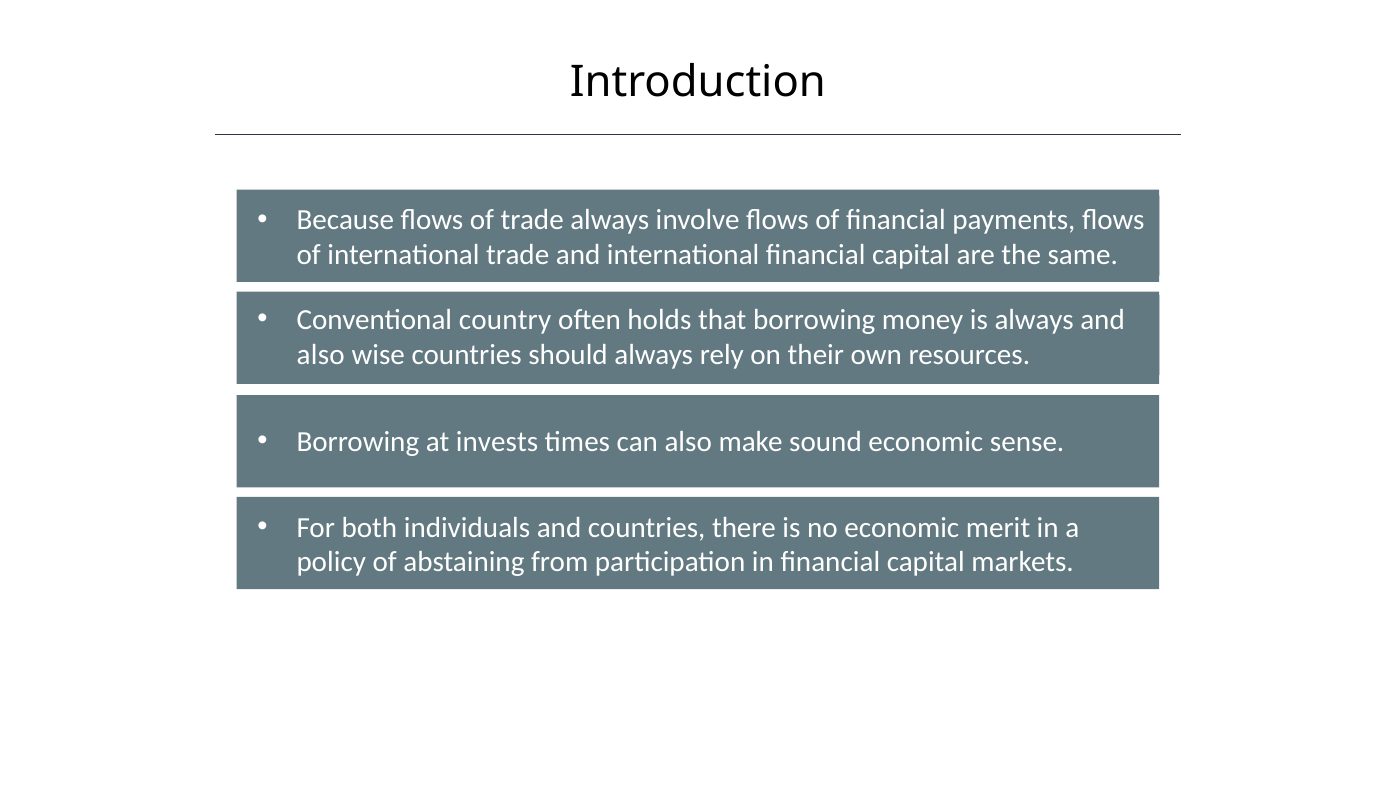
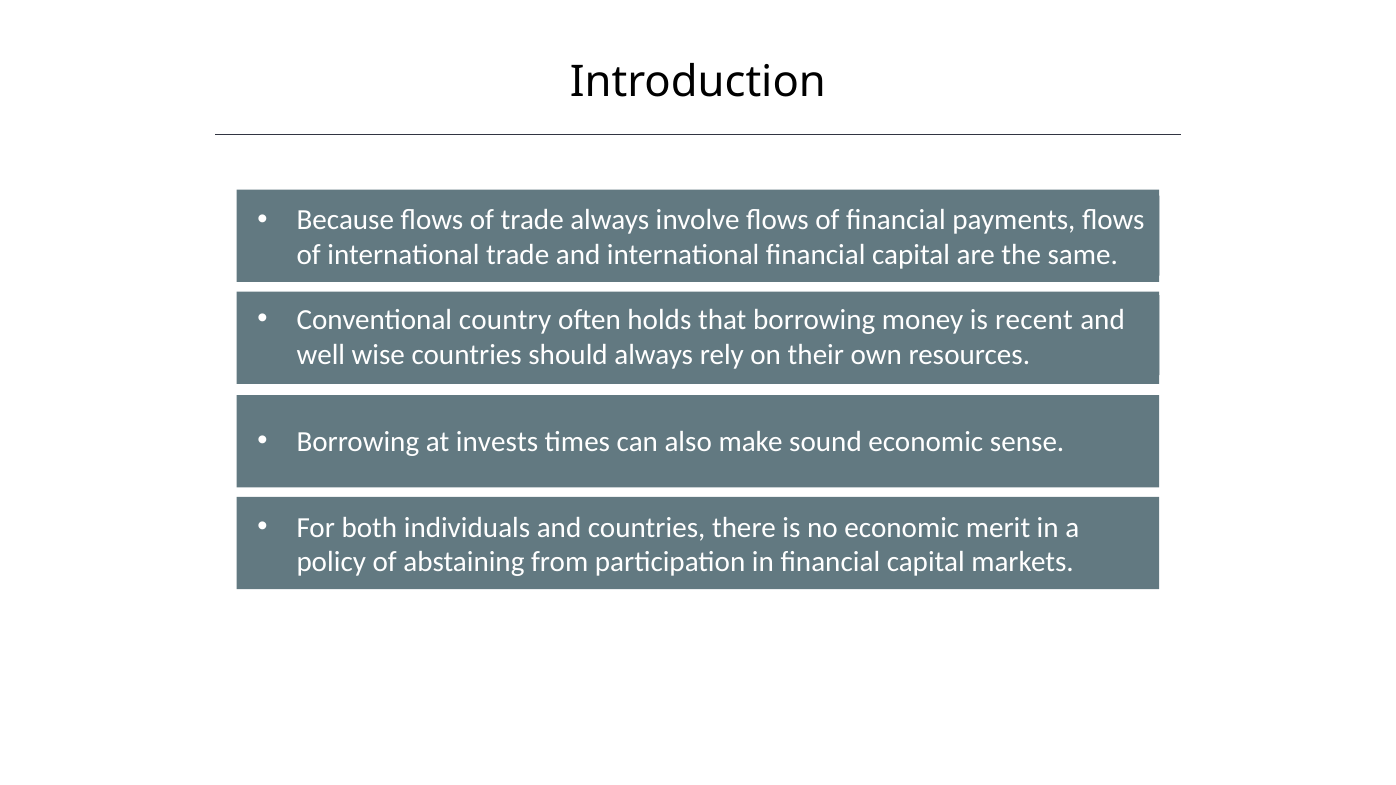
is always: always -> recent
also at (321, 355): also -> well
